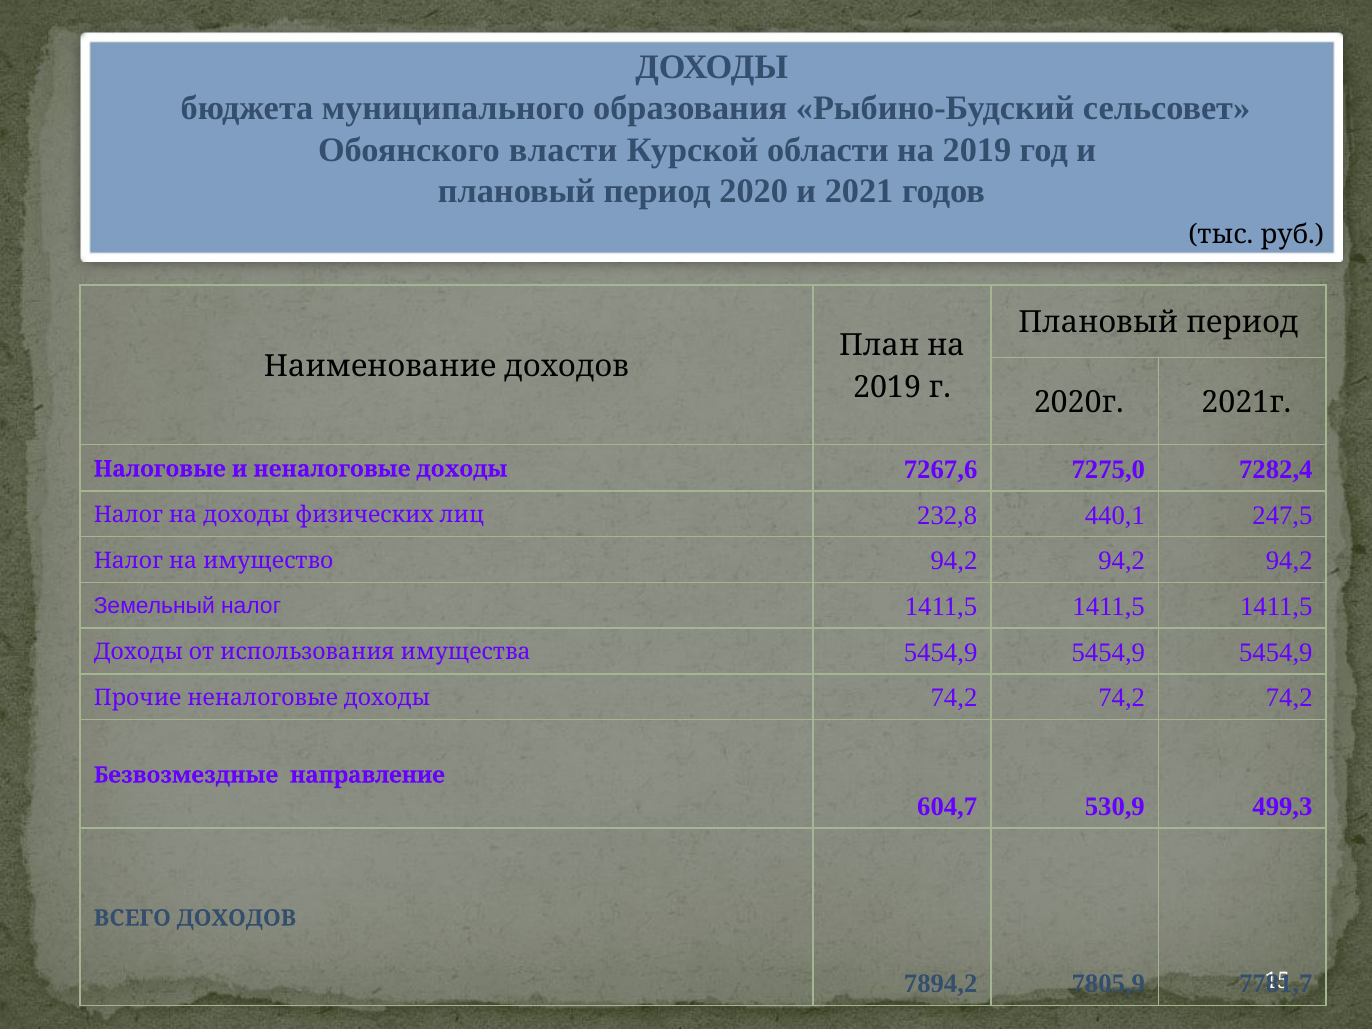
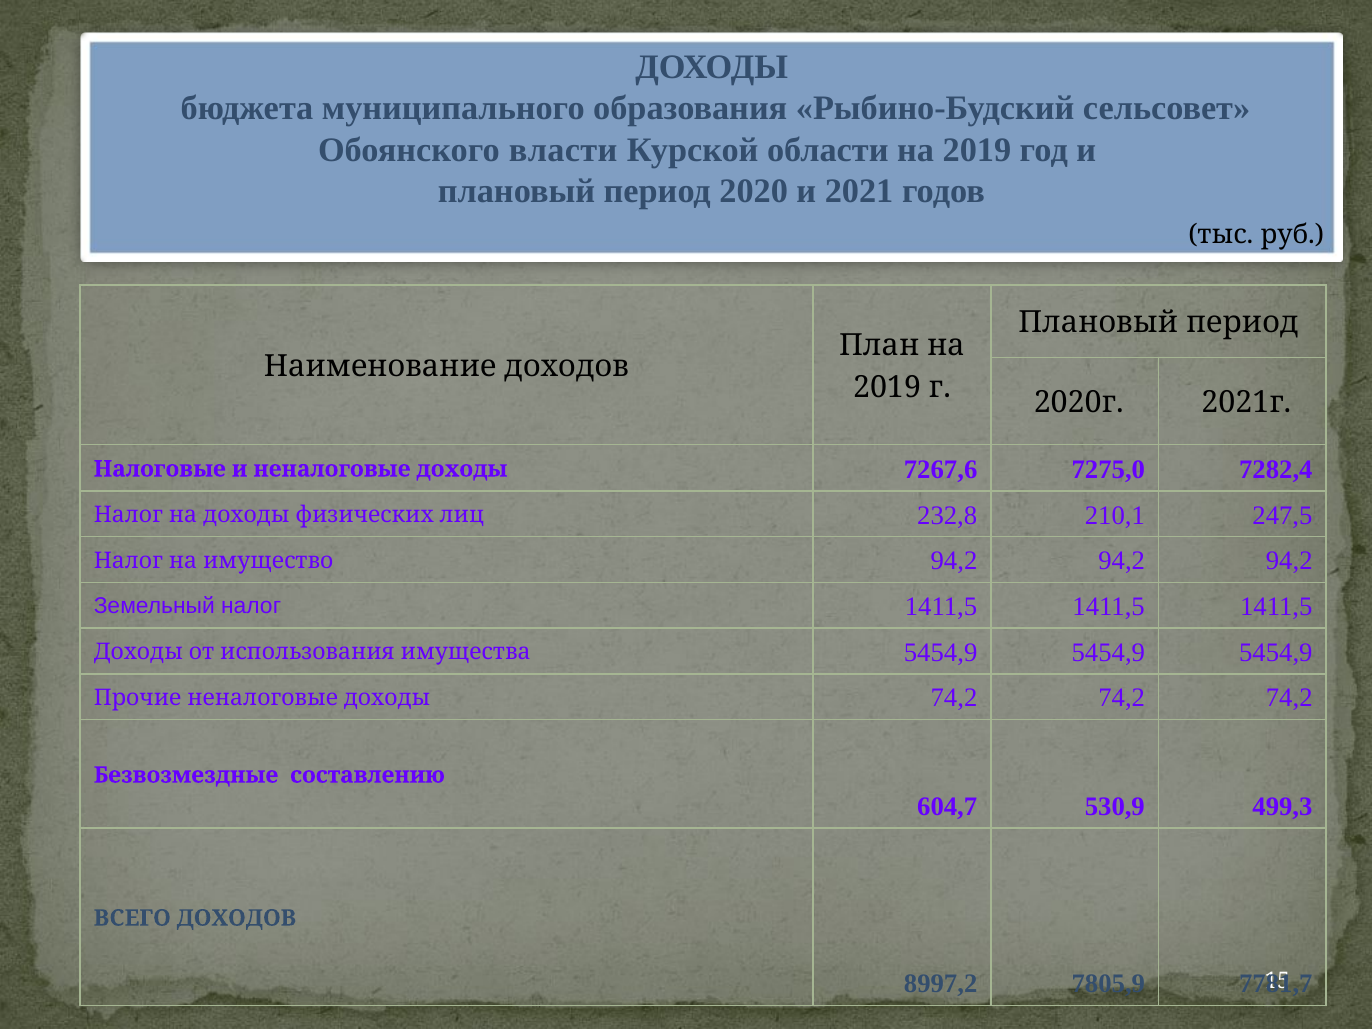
440,1: 440,1 -> 210,1
направление: направление -> составлению
7894,2: 7894,2 -> 8997,2
